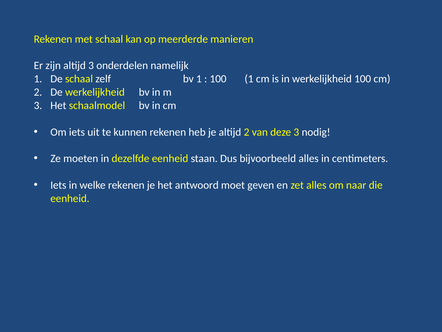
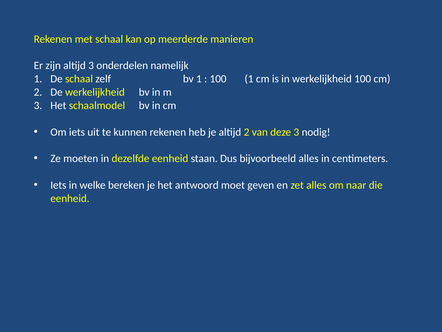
welke rekenen: rekenen -> bereken
